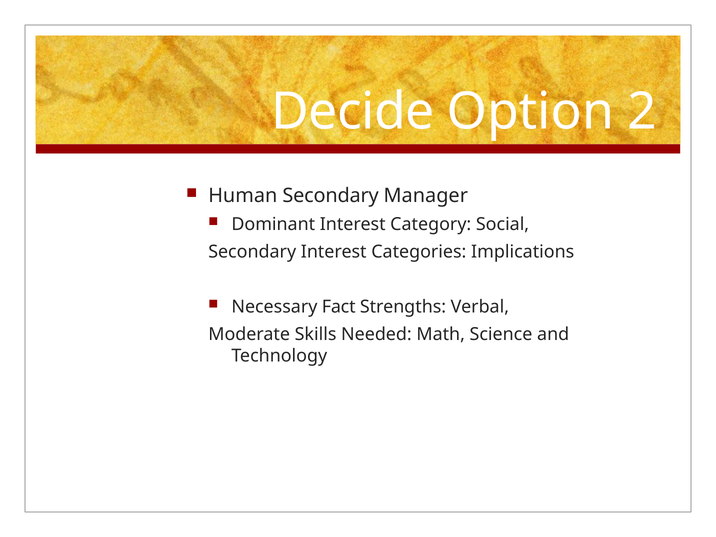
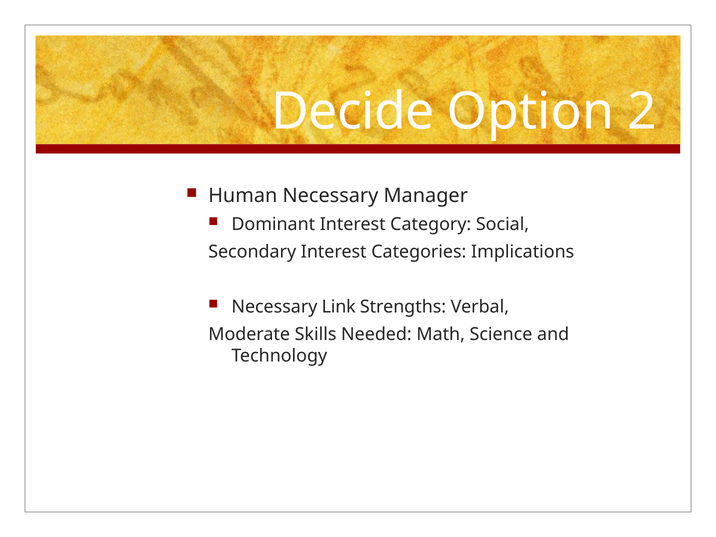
Human Secondary: Secondary -> Necessary
Fact: Fact -> Link
